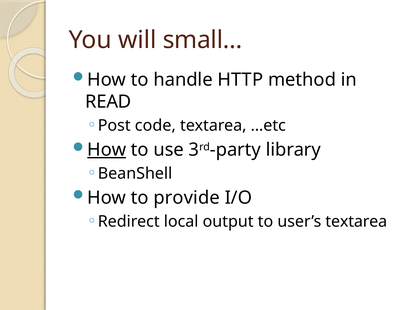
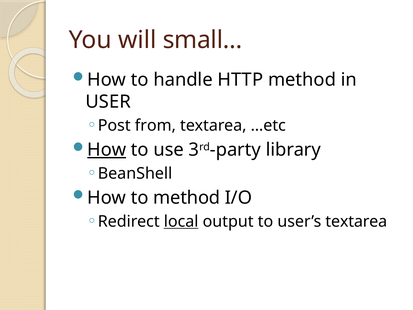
READ: READ -> USER
code: code -> from
to provide: provide -> method
local underline: none -> present
